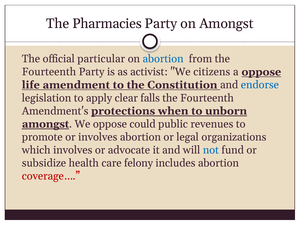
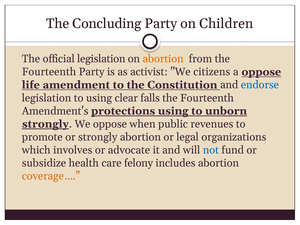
Pharmacies: Pharmacies -> Concluding
on Amongst: Amongst -> Children
official particular: particular -> legislation
abortion at (163, 59) colour: blue -> orange
to apply: apply -> using
protections when: when -> using
amongst at (45, 124): amongst -> strongly
could: could -> when
or involves: involves -> strongly
coverage… colour: red -> orange
